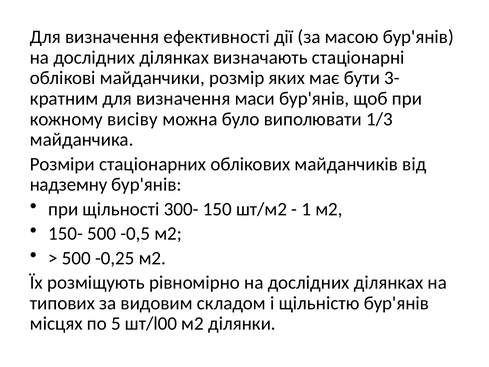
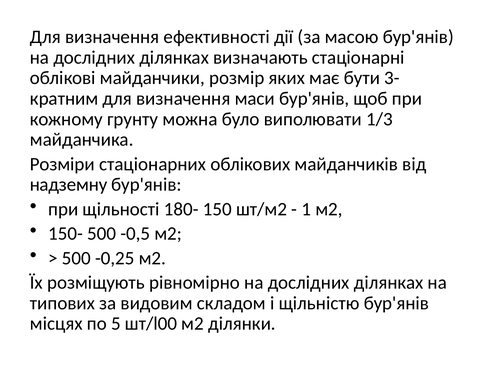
висіву: висіву -> грунту
300-: 300- -> 180-
